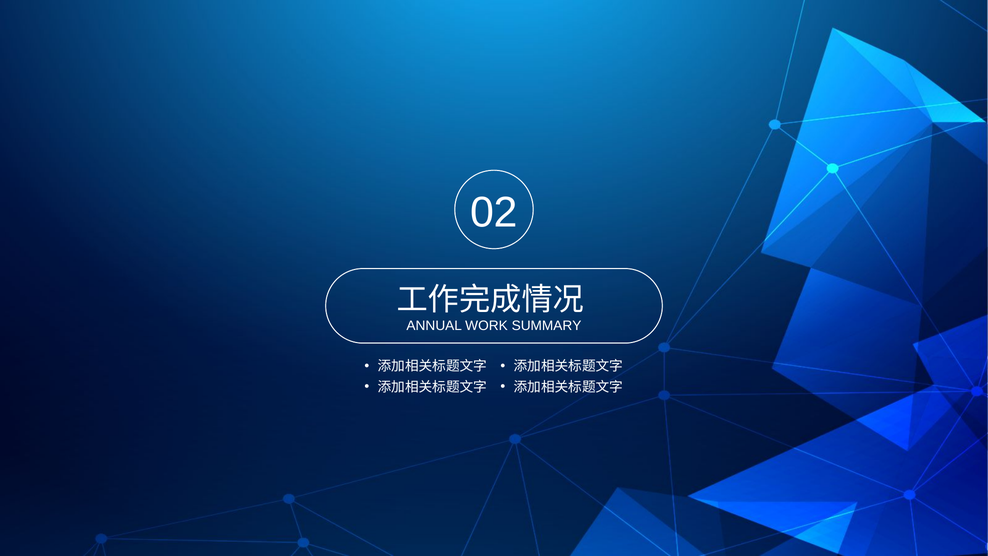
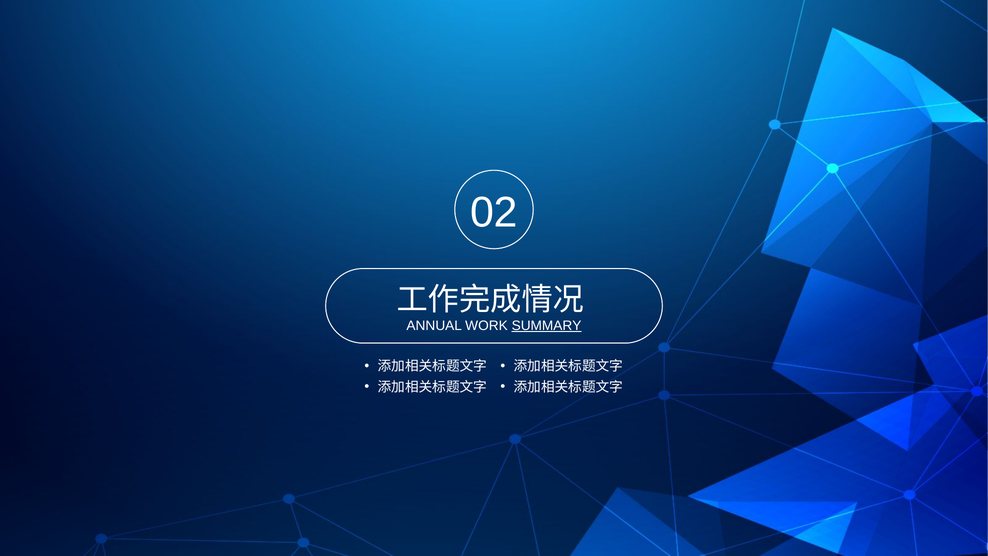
SUMMARY underline: none -> present
